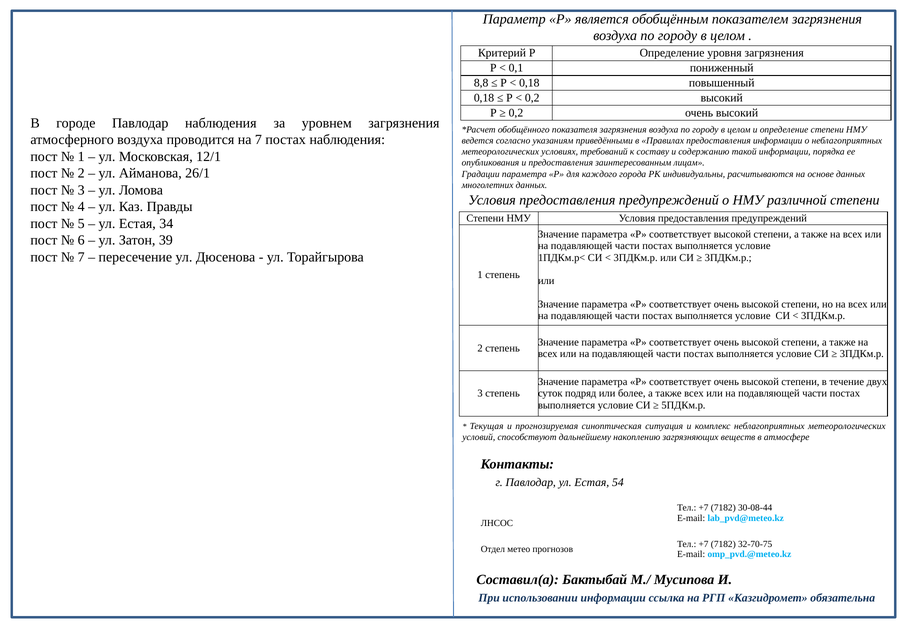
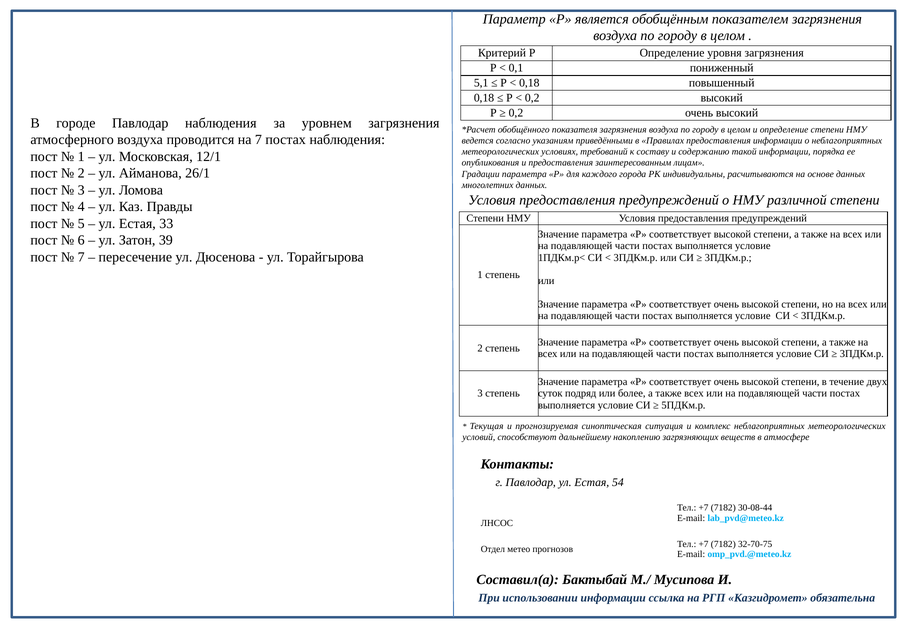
8,8: 8,8 -> 5,1
34: 34 -> 33
